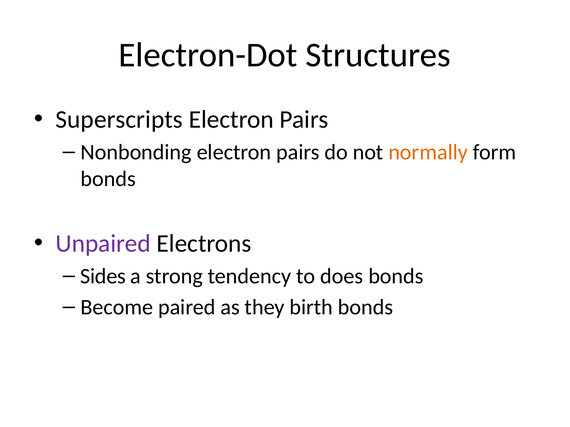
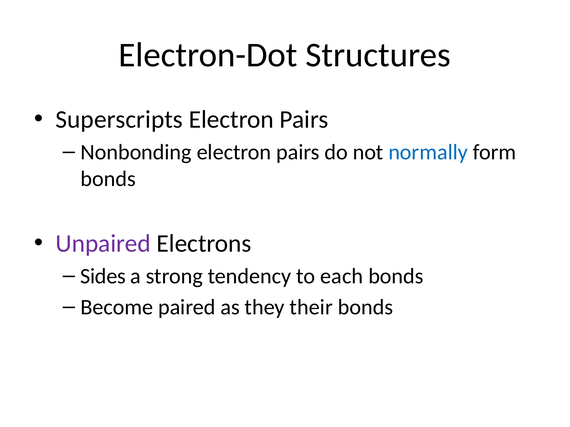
normally colour: orange -> blue
does: does -> each
birth: birth -> their
